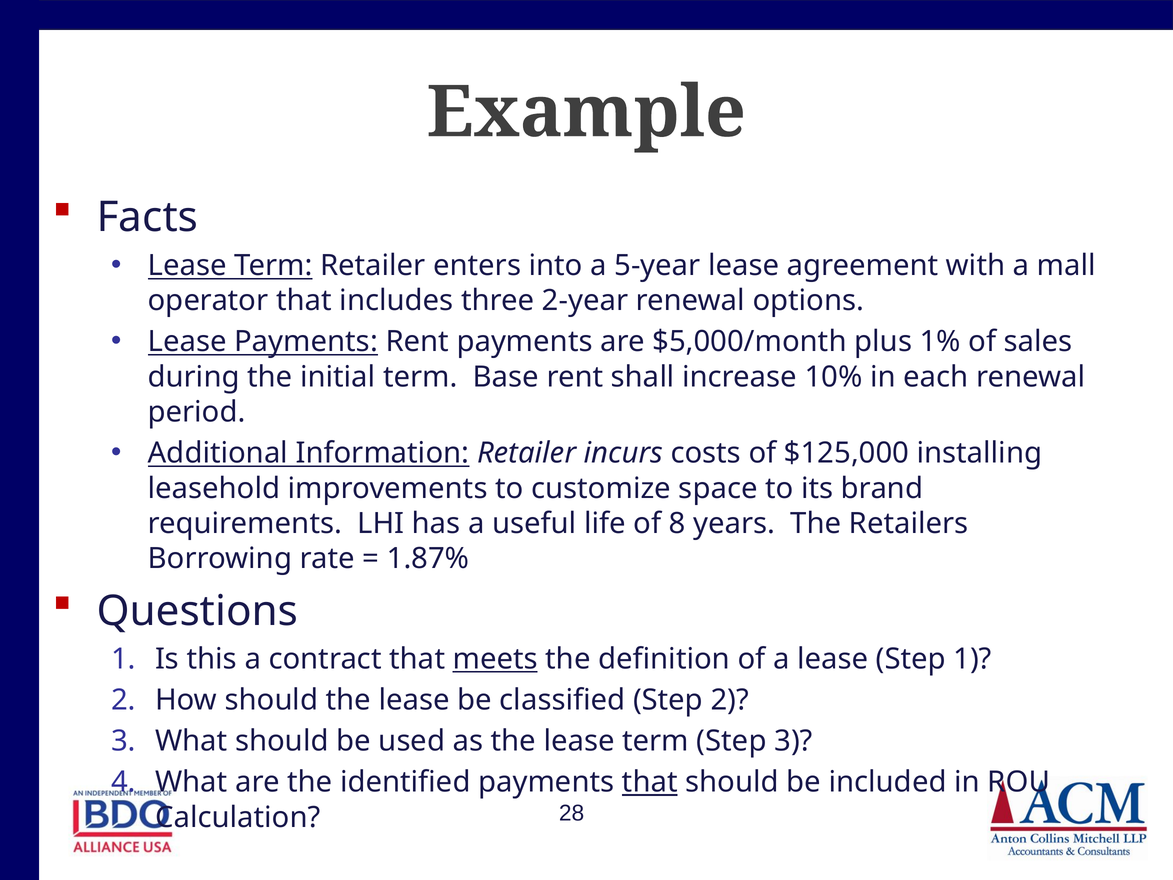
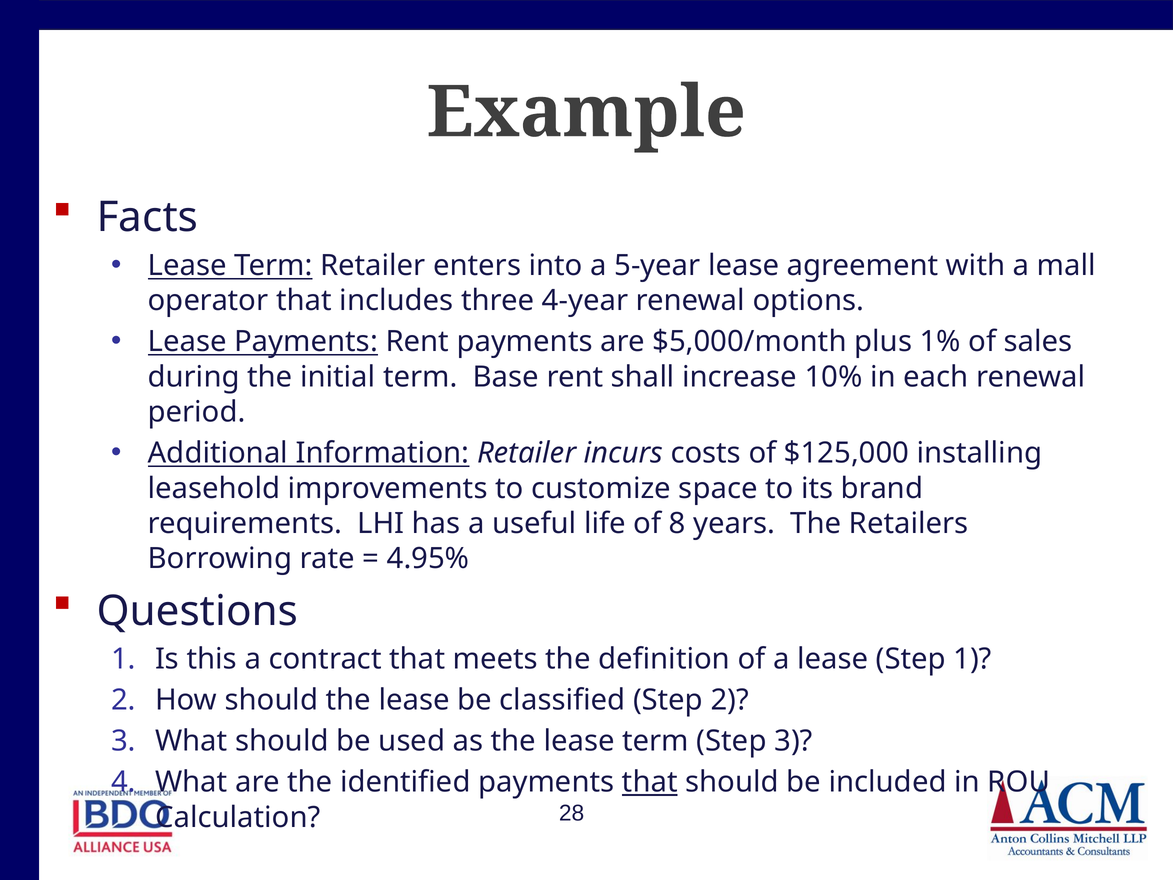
2-year: 2-year -> 4-year
1.87%: 1.87% -> 4.95%
meets underline: present -> none
